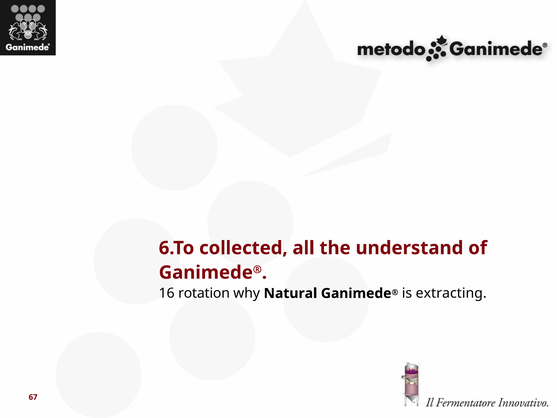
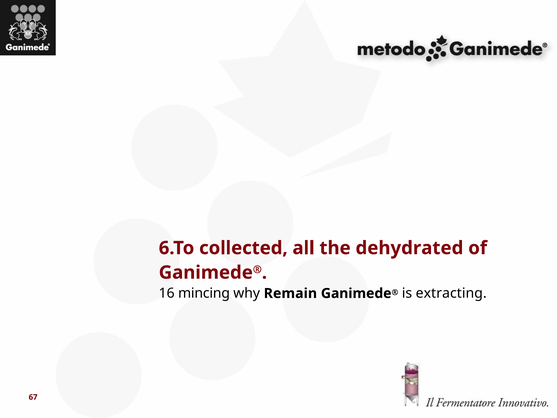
understand: understand -> dehydrated
rotation: rotation -> mincing
Natural: Natural -> Remain
